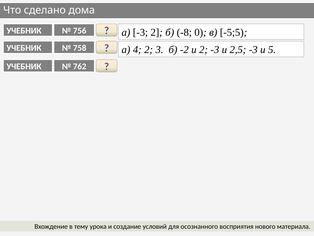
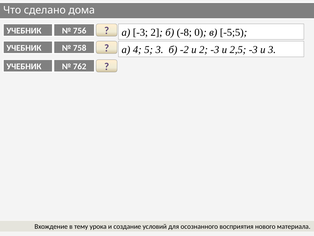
4 2: 2 -> 5
и 5: 5 -> 3
